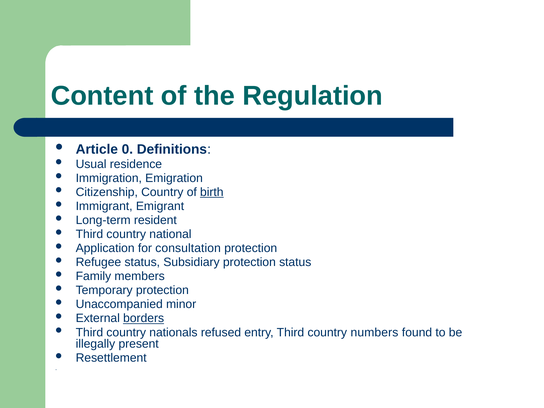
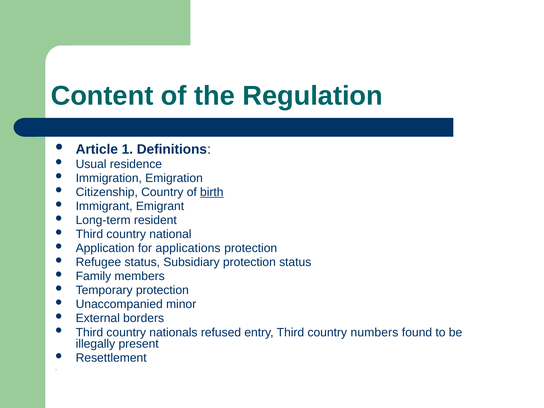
0: 0 -> 1
consultation: consultation -> applications
borders underline: present -> none
